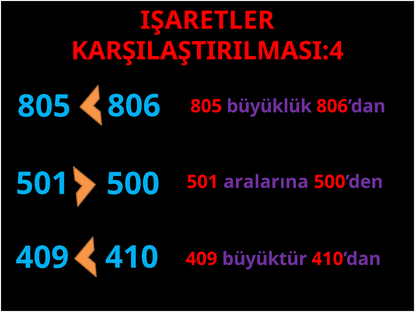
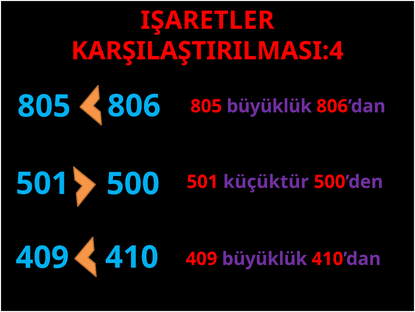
aralarına: aralarına -> küçüktür
409 büyüktür: büyüktür -> büyüklük
